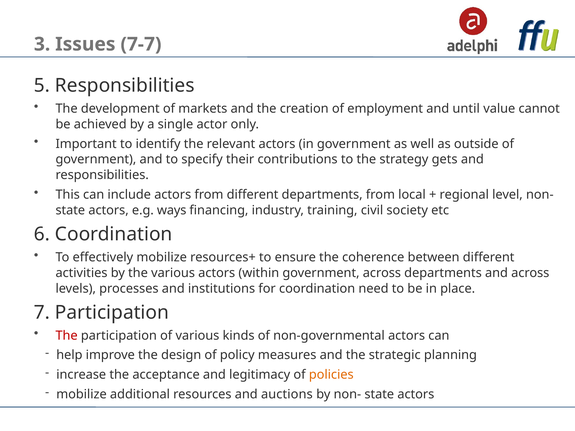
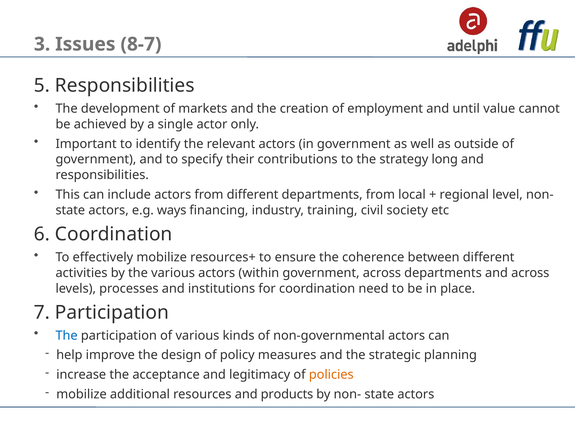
7-7: 7-7 -> 8-7
gets: gets -> long
The at (67, 336) colour: red -> blue
auctions: auctions -> products
